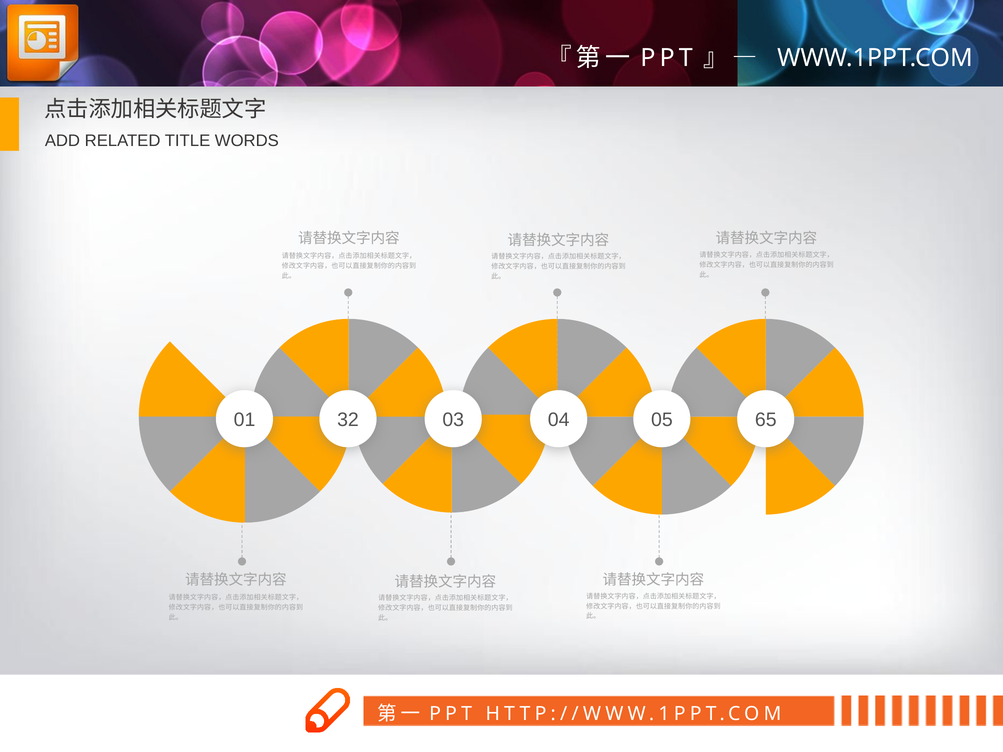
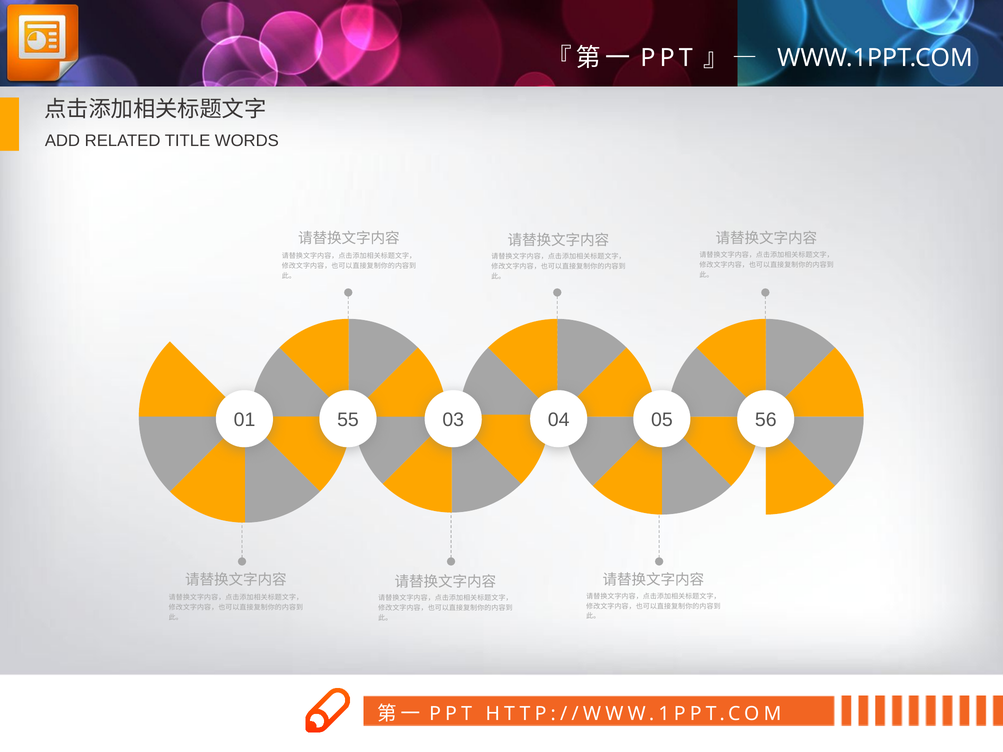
32: 32 -> 55
65: 65 -> 56
